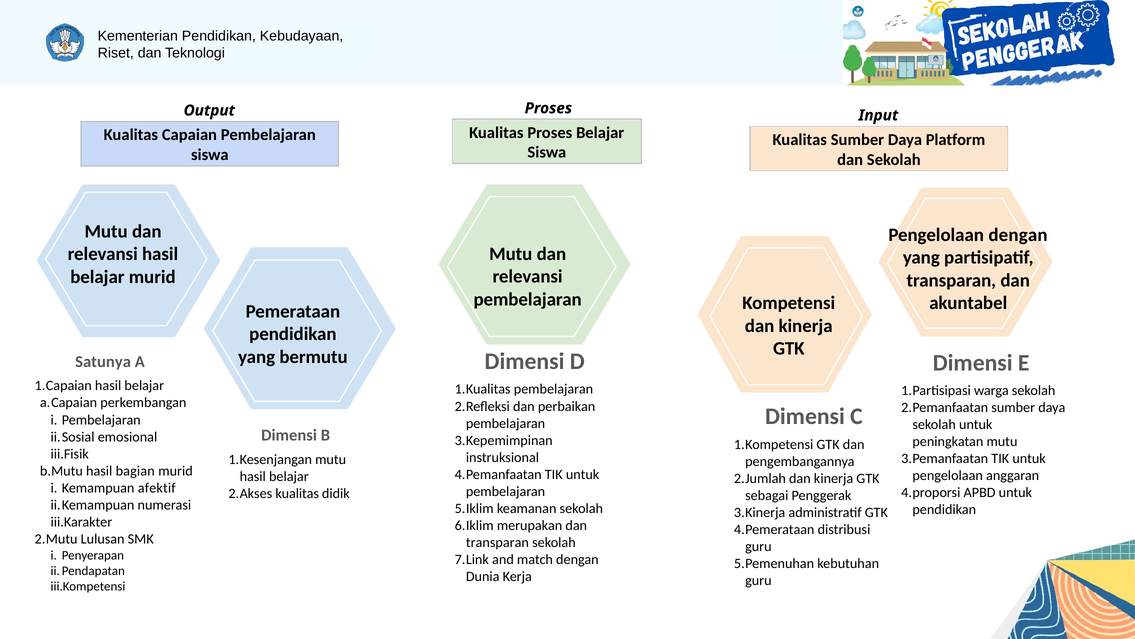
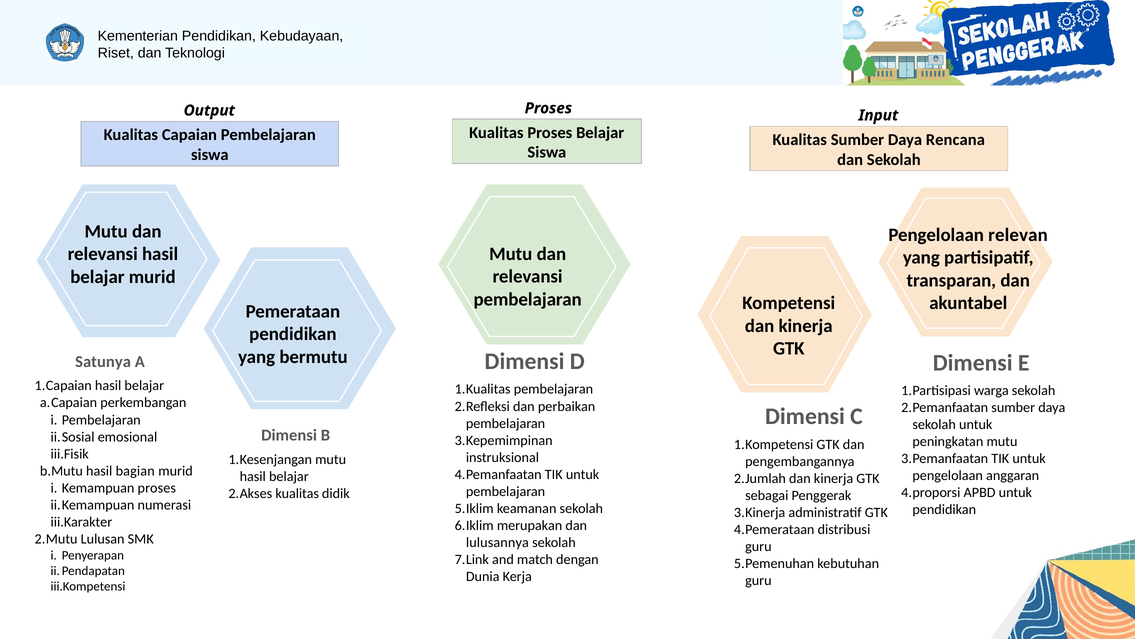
Platform: Platform -> Rencana
Pengelolaan dengan: dengan -> relevan
Kemampuan afektif: afektif -> proses
transparan at (497, 542): transparan -> lulusannya
